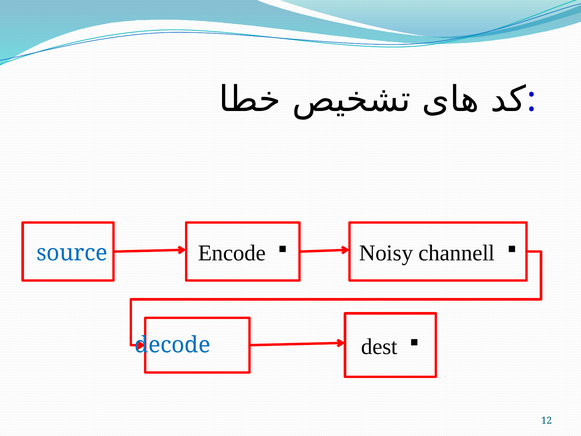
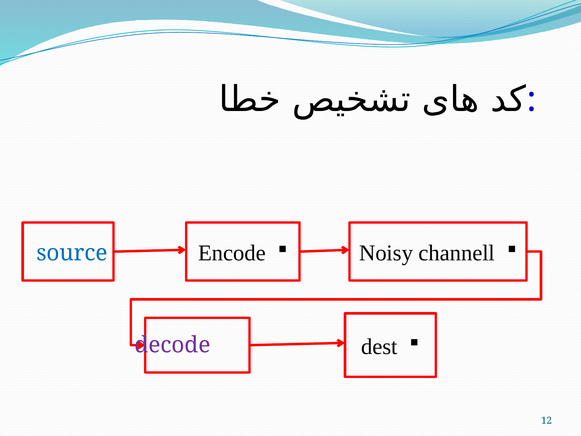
decode colour: blue -> purple
